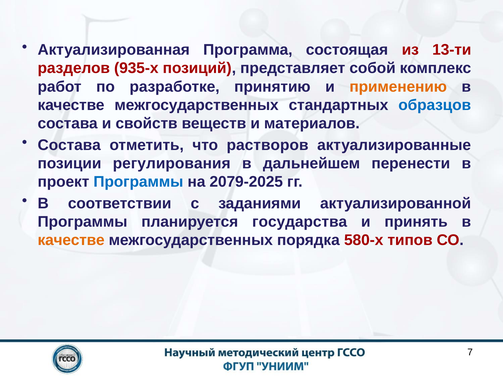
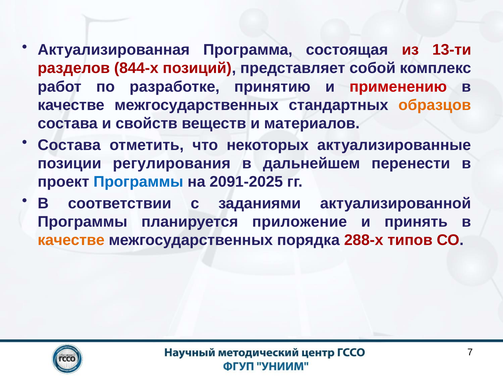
935-х: 935-х -> 844-х
применению colour: orange -> red
образцов colour: blue -> orange
растворов: растворов -> некоторых
2079-2025: 2079-2025 -> 2091-2025
государства: государства -> приложение
580-х: 580-х -> 288-х
